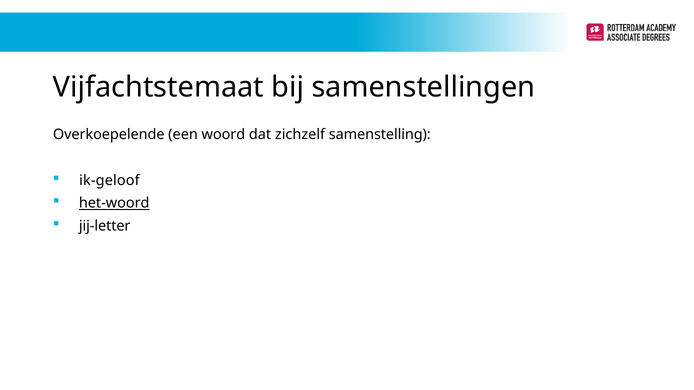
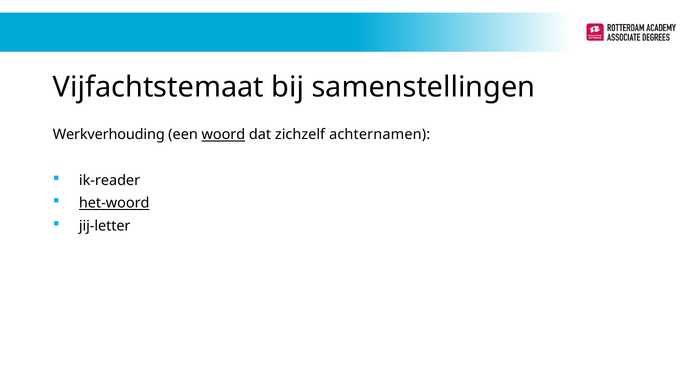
Overkoepelende: Overkoepelende -> Werkverhouding
woord underline: none -> present
samenstelling: samenstelling -> achternamen
ik-geloof: ik-geloof -> ik-reader
